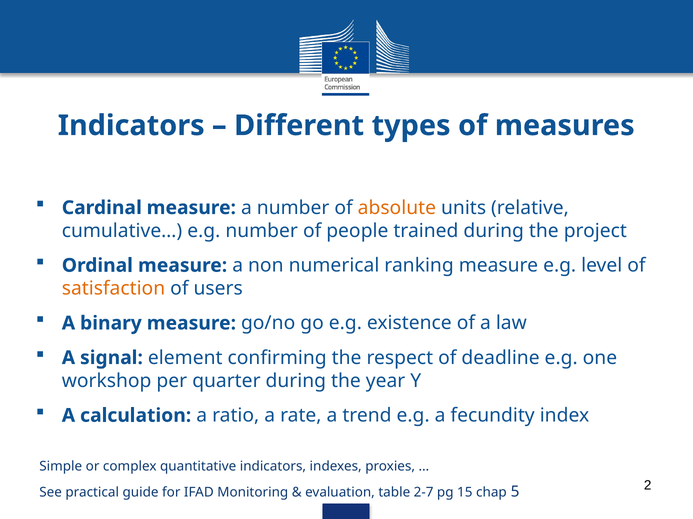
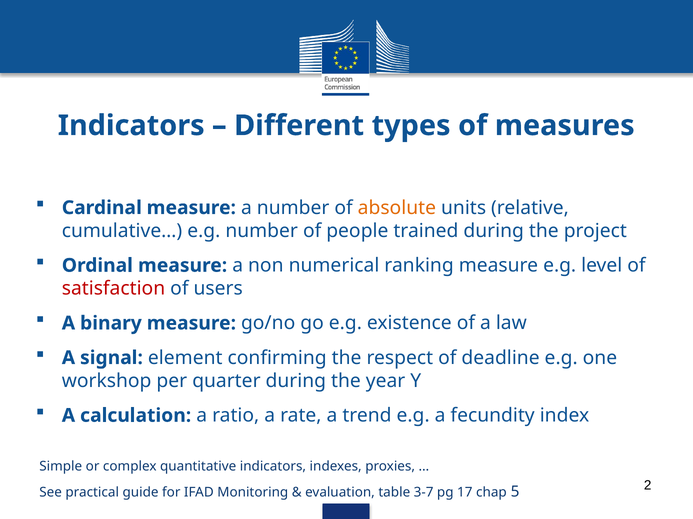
satisfaction colour: orange -> red
2-7: 2-7 -> 3-7
15: 15 -> 17
